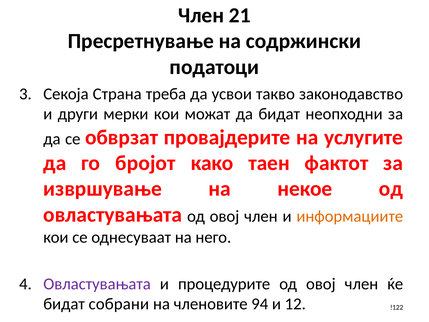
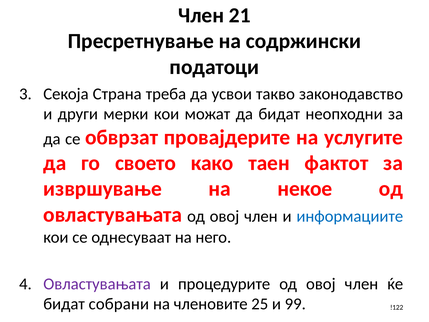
бројот: бројот -> своето
информациите colour: orange -> blue
94: 94 -> 25
12: 12 -> 99
